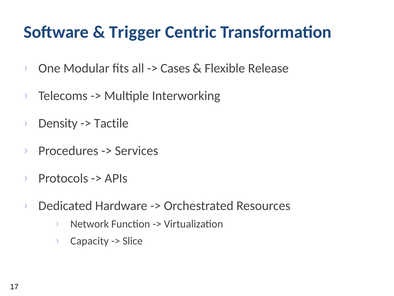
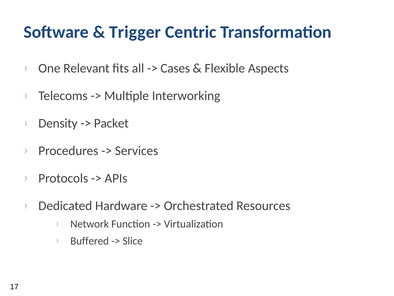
Modular: Modular -> Relevant
Release: Release -> Aspects
Tactile: Tactile -> Packet
Capacity: Capacity -> Buffered
